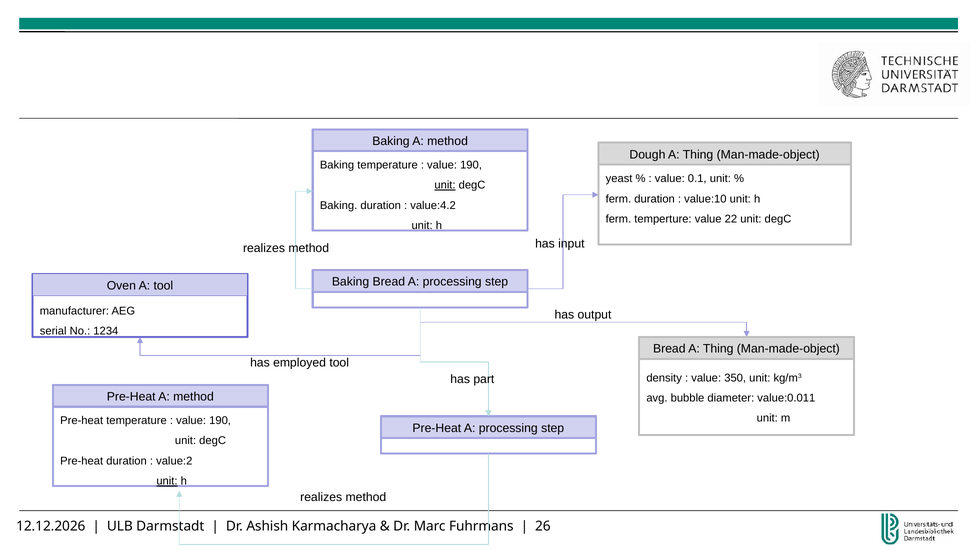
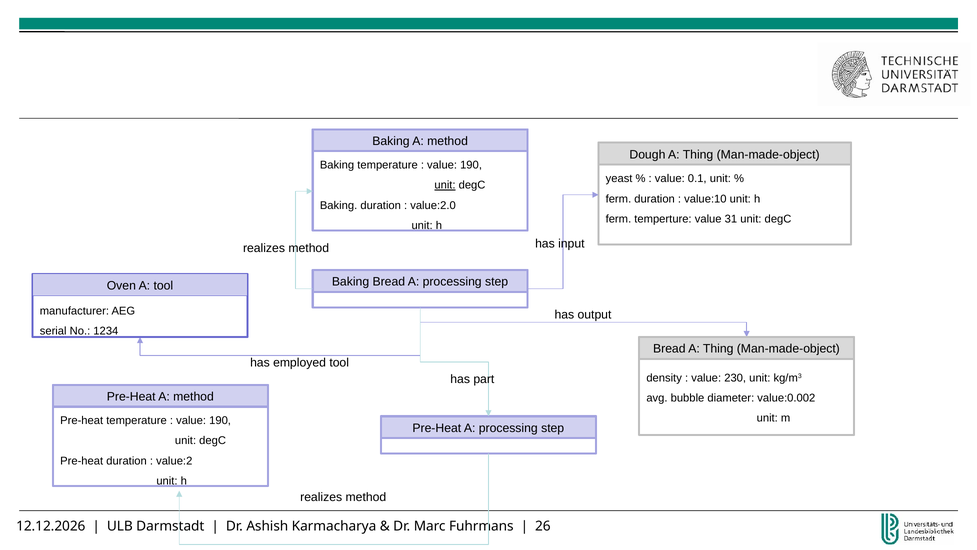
value:4.2: value:4.2 -> value:2.0
22: 22 -> 31
350: 350 -> 230
value:0.011: value:0.011 -> value:0.002
unit at (167, 481) underline: present -> none
